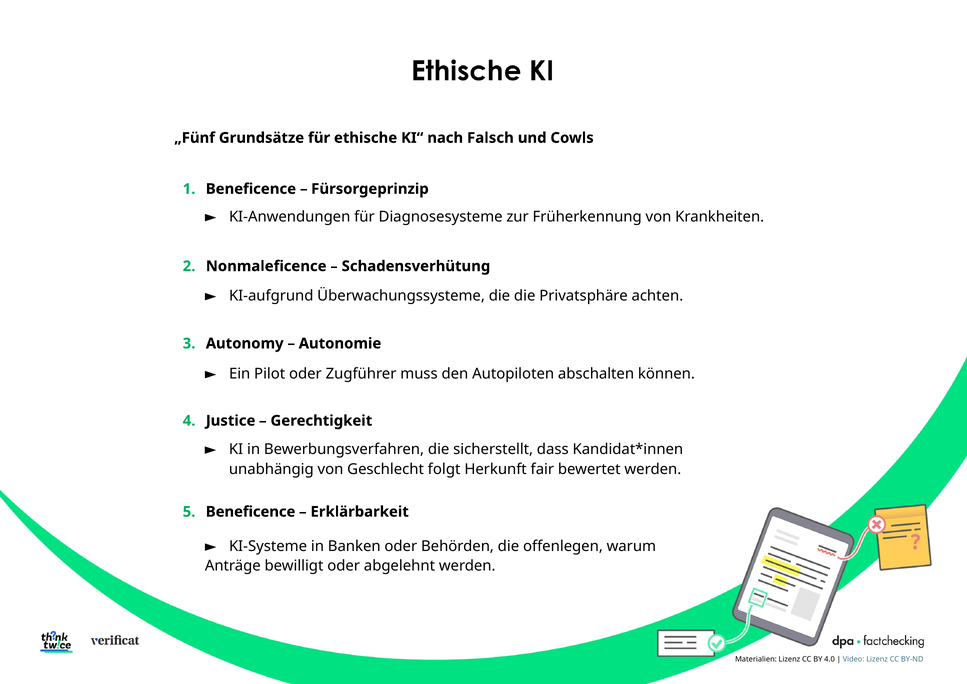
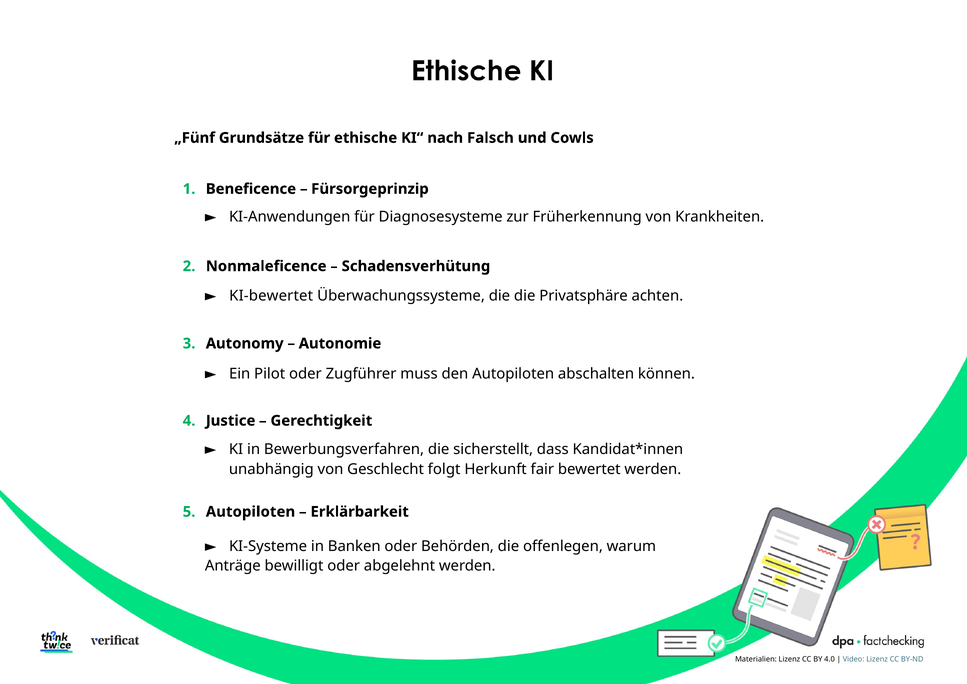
KI-aufgrund: KI-aufgrund -> KI-bewertet
Beneficence at (251, 512): Beneficence -> Autopiloten
